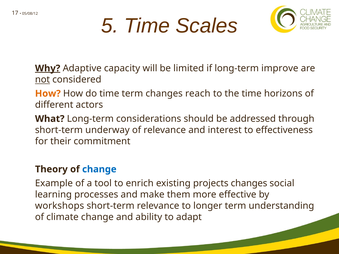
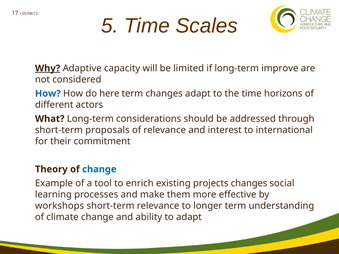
not underline: present -> none
How at (48, 94) colour: orange -> blue
do time: time -> here
changes reach: reach -> adapt
underway: underway -> proposals
effectiveness: effectiveness -> international
